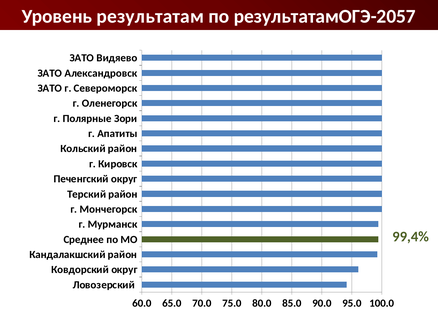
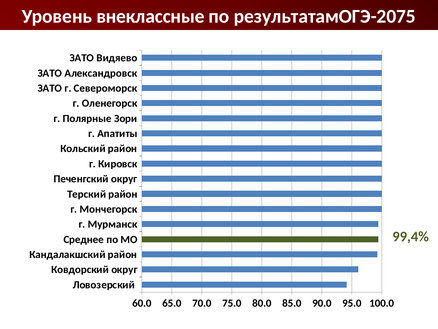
результатам: результатам -> внеклассные
результатамОГЭ-2057: результатамОГЭ-2057 -> результатамОГЭ-2075
